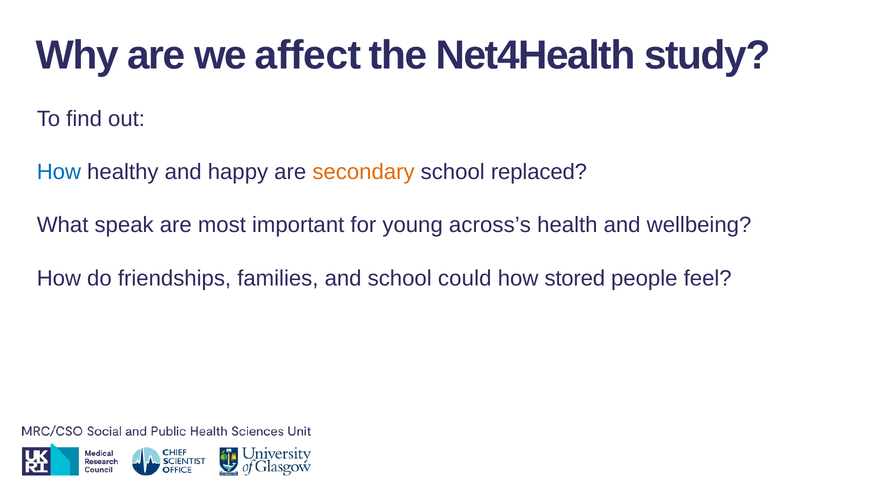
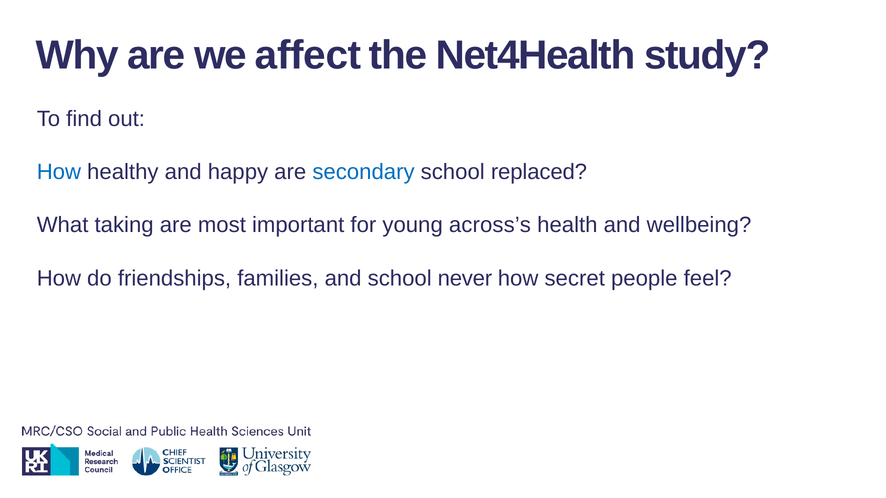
secondary colour: orange -> blue
speak: speak -> taking
could: could -> never
stored: stored -> secret
